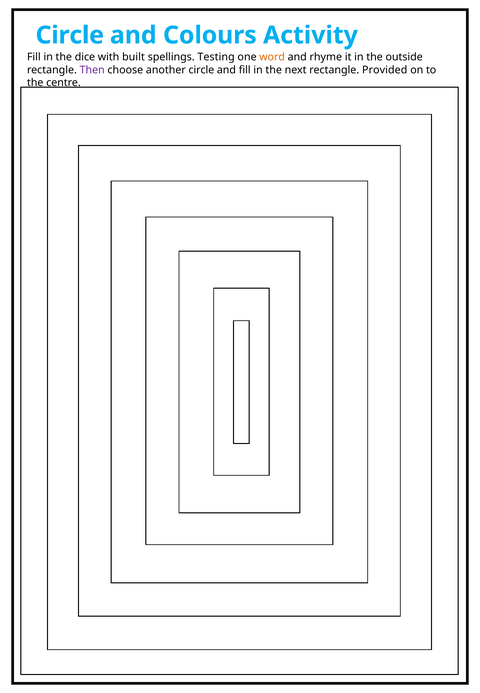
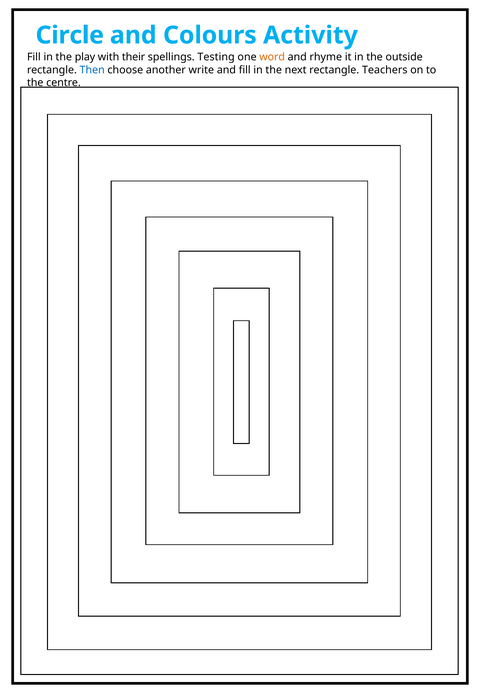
dice: dice -> play
built: built -> their
Then colour: purple -> blue
another circle: circle -> write
Provided: Provided -> Teachers
